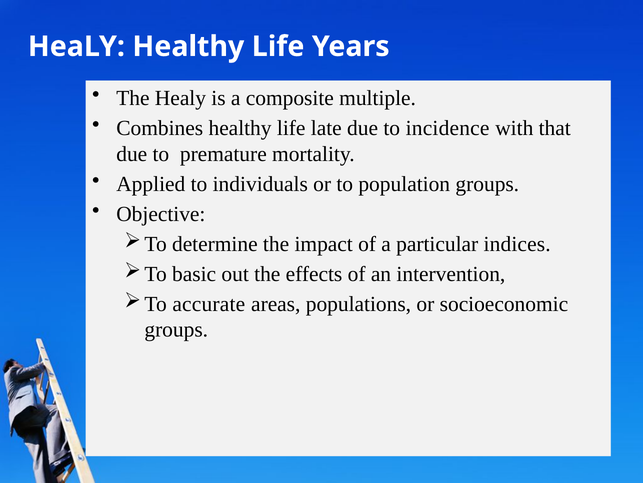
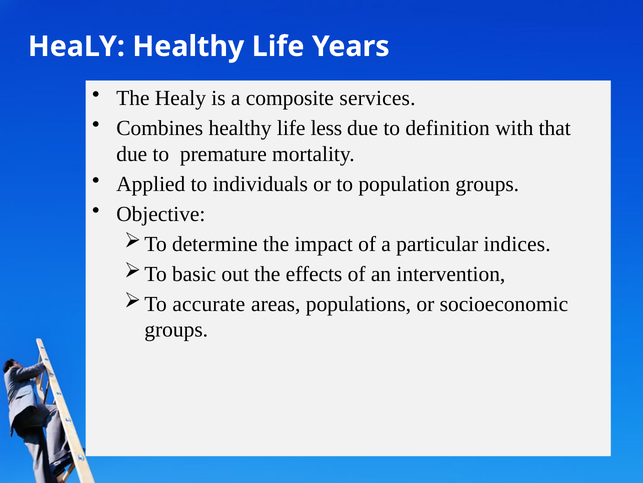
multiple: multiple -> services
late: late -> less
incidence: incidence -> definition
